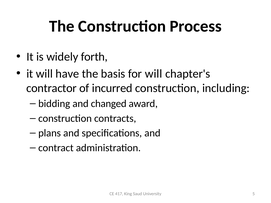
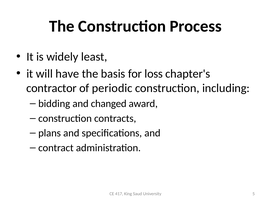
forth: forth -> least
for will: will -> loss
incurred: incurred -> periodic
